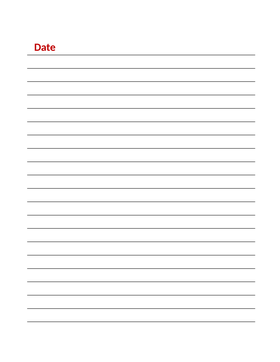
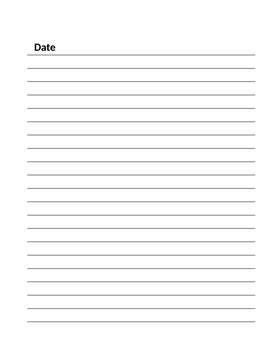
Date colour: red -> black
